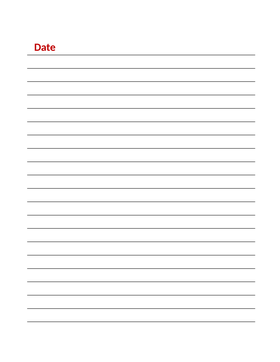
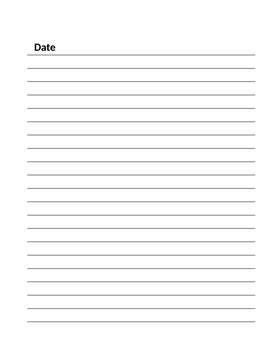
Date colour: red -> black
